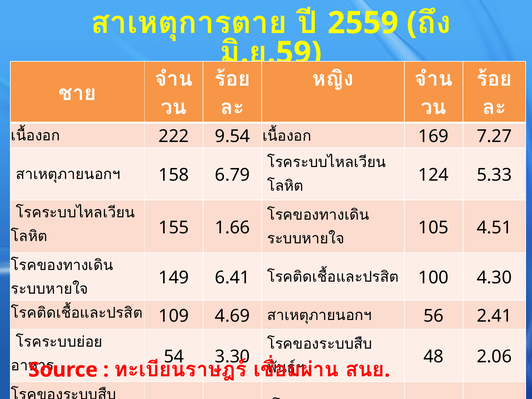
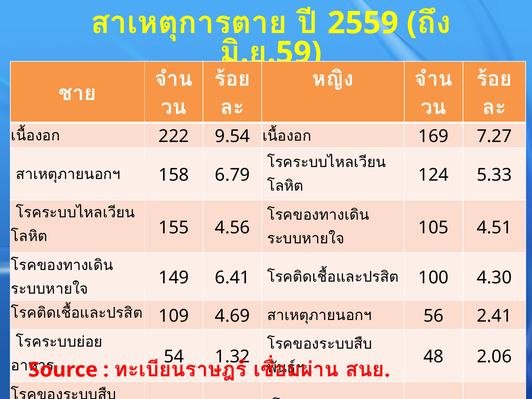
1.66: 1.66 -> 4.56
3.30: 3.30 -> 1.32
